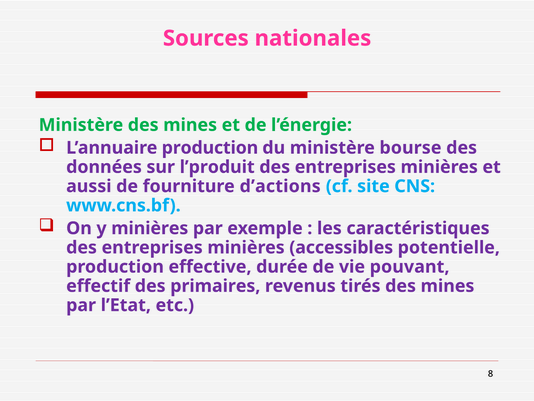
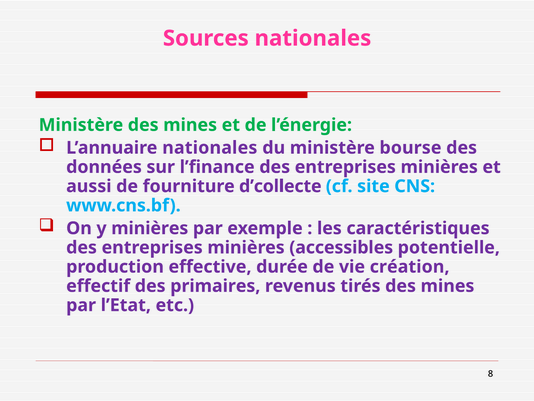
L’annuaire production: production -> nationales
l’produit: l’produit -> l’finance
d’actions: d’actions -> d’collecte
pouvant: pouvant -> création
